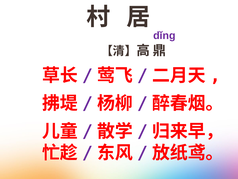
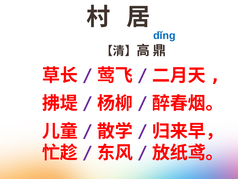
dǐng colour: purple -> blue
